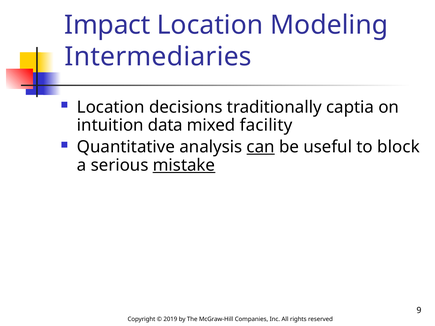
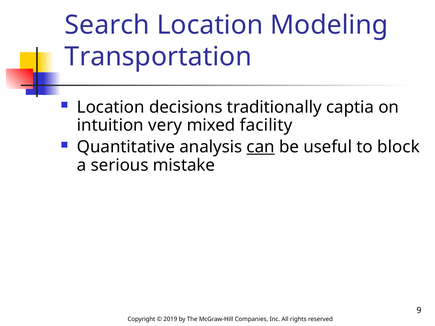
Impact: Impact -> Search
Intermediaries: Intermediaries -> Transportation
data: data -> very
mistake underline: present -> none
